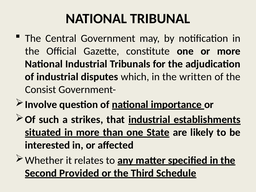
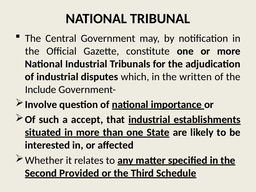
Consist: Consist -> Include
strikes: strikes -> accept
